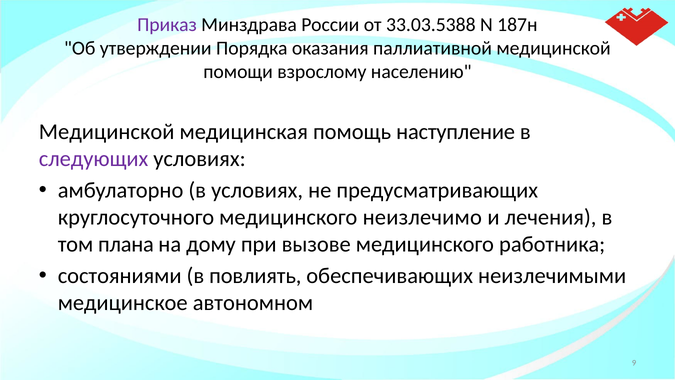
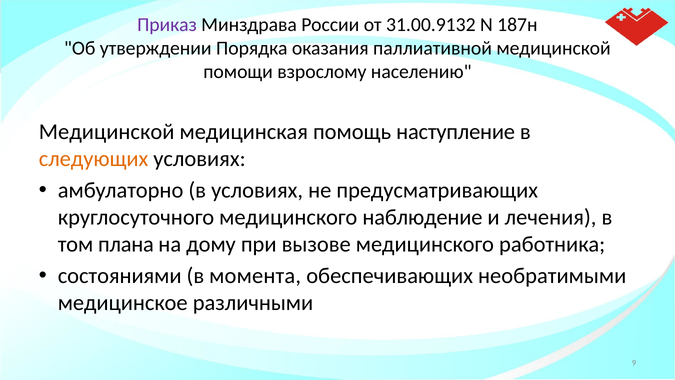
33.03.5388: 33.03.5388 -> 31.00.9132
следующих colour: purple -> orange
неизлечимо: неизлечимо -> наблюдение
повлиять: повлиять -> момента
неизлечимыми: неизлечимыми -> необратимыми
автономном: автономном -> различными
